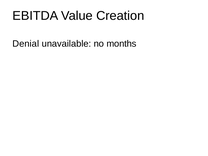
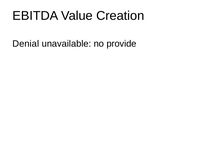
months: months -> provide
